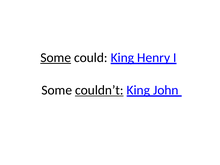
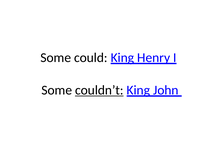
Some at (56, 58) underline: present -> none
